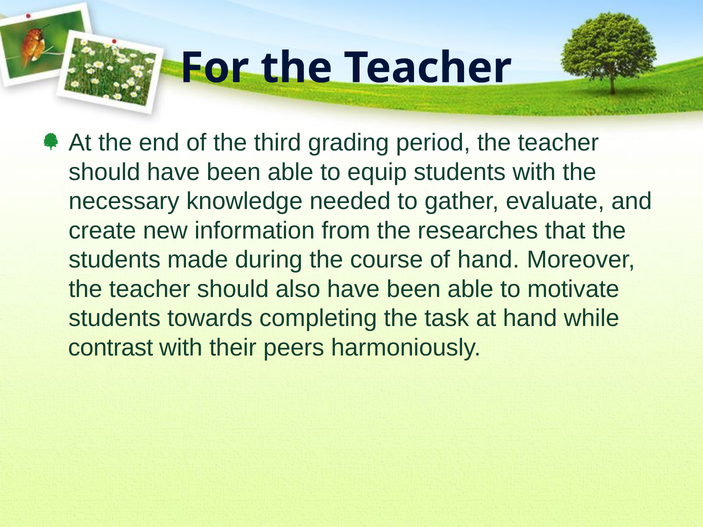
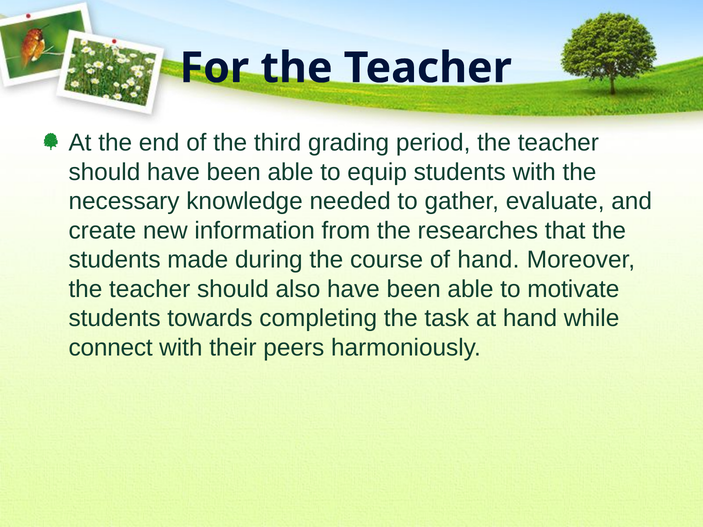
contrast: contrast -> connect
